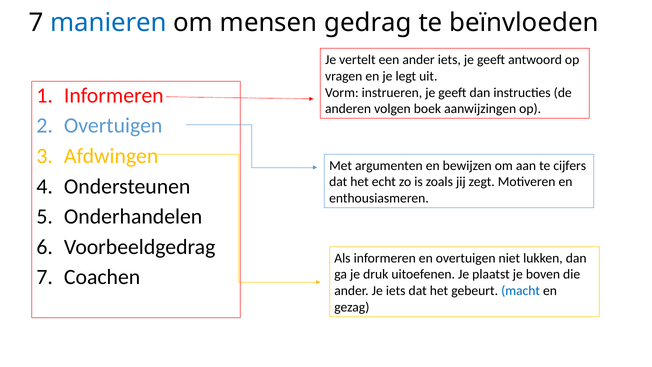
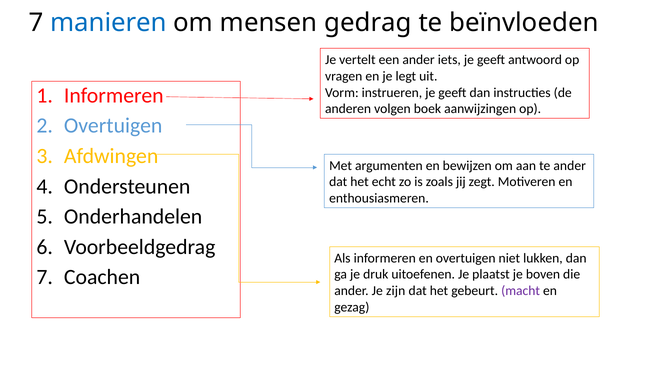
te cijfers: cijfers -> ander
Je iets: iets -> zijn
macht colour: blue -> purple
